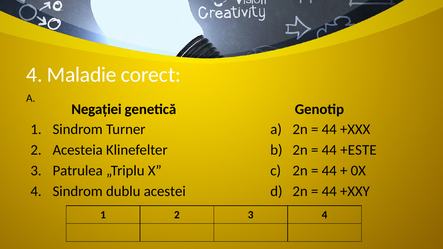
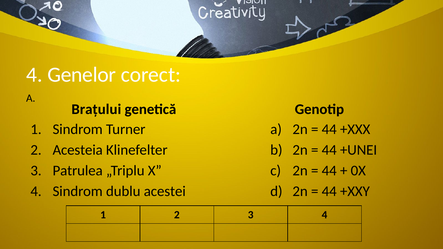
Maladie: Maladie -> Genelor
Negației: Negației -> Brațului
+ESTE: +ESTE -> +UNEI
